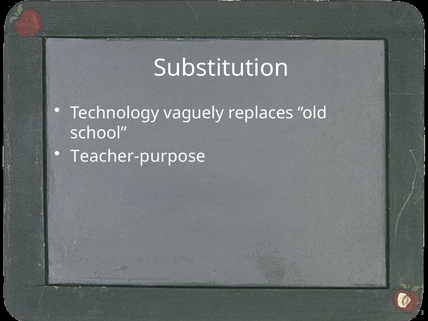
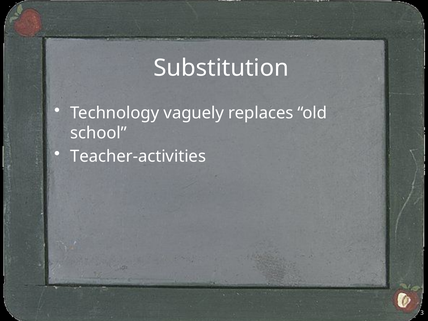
Teacher-purpose: Teacher-purpose -> Teacher-activities
